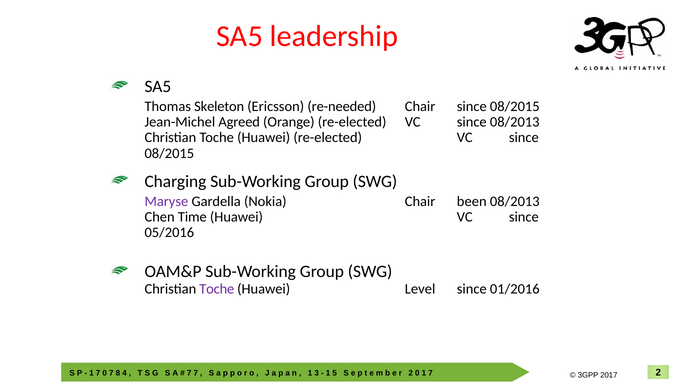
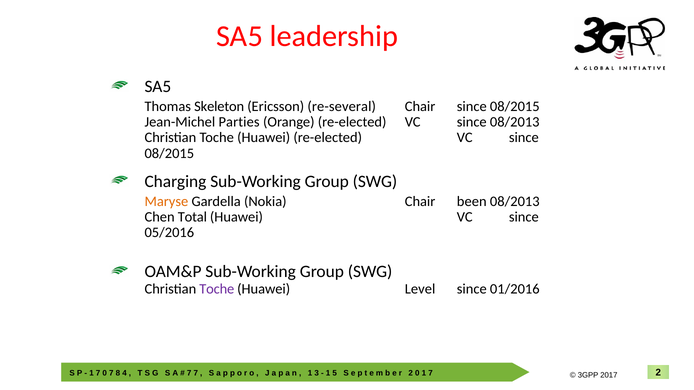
re-needed: re-needed -> re-several
Agreed: Agreed -> Parties
Maryse colour: purple -> orange
Time: Time -> Total
